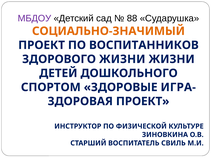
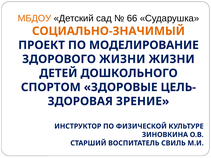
МБДОУ colour: purple -> orange
88: 88 -> 66
ВОСПИТАННИКОВ: ВОСПИТАННИКОВ -> МОДЕЛИРОВАНИЕ
ИГРА-: ИГРА- -> ЦЕЛЬ-
ЗДОРОВАЯ ПРОЕКТ: ПРОЕКТ -> ЗРЕНИЕ
